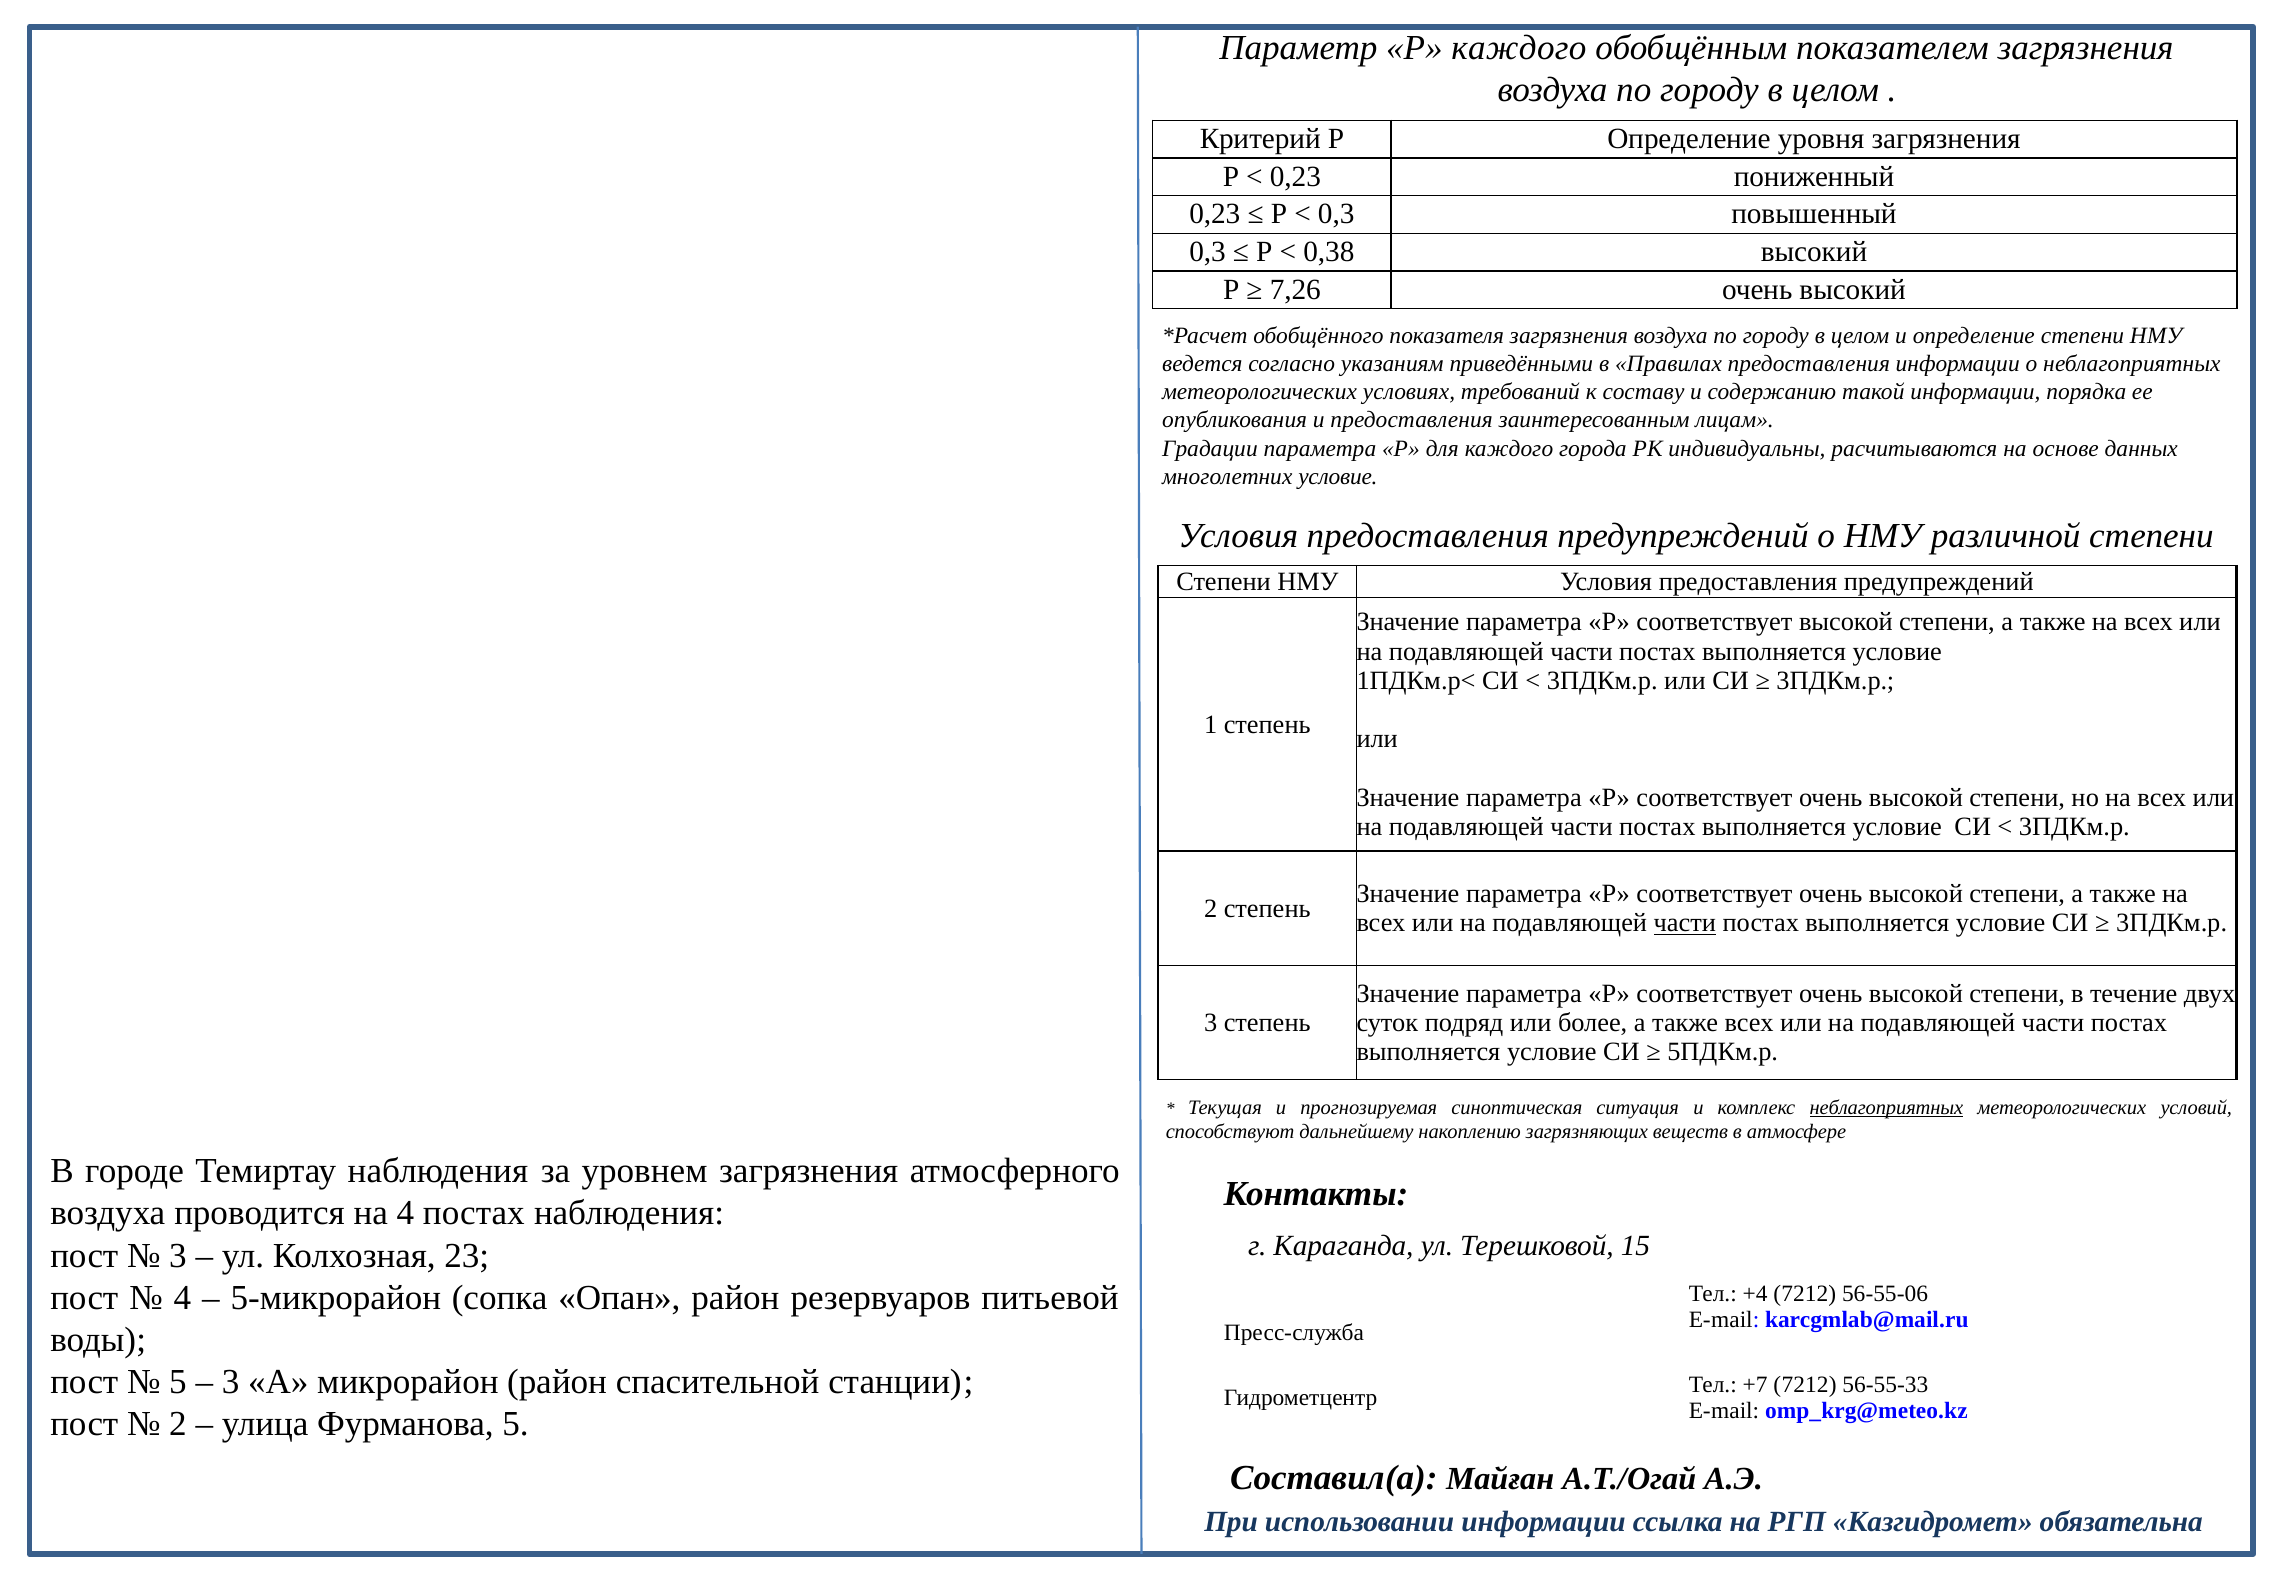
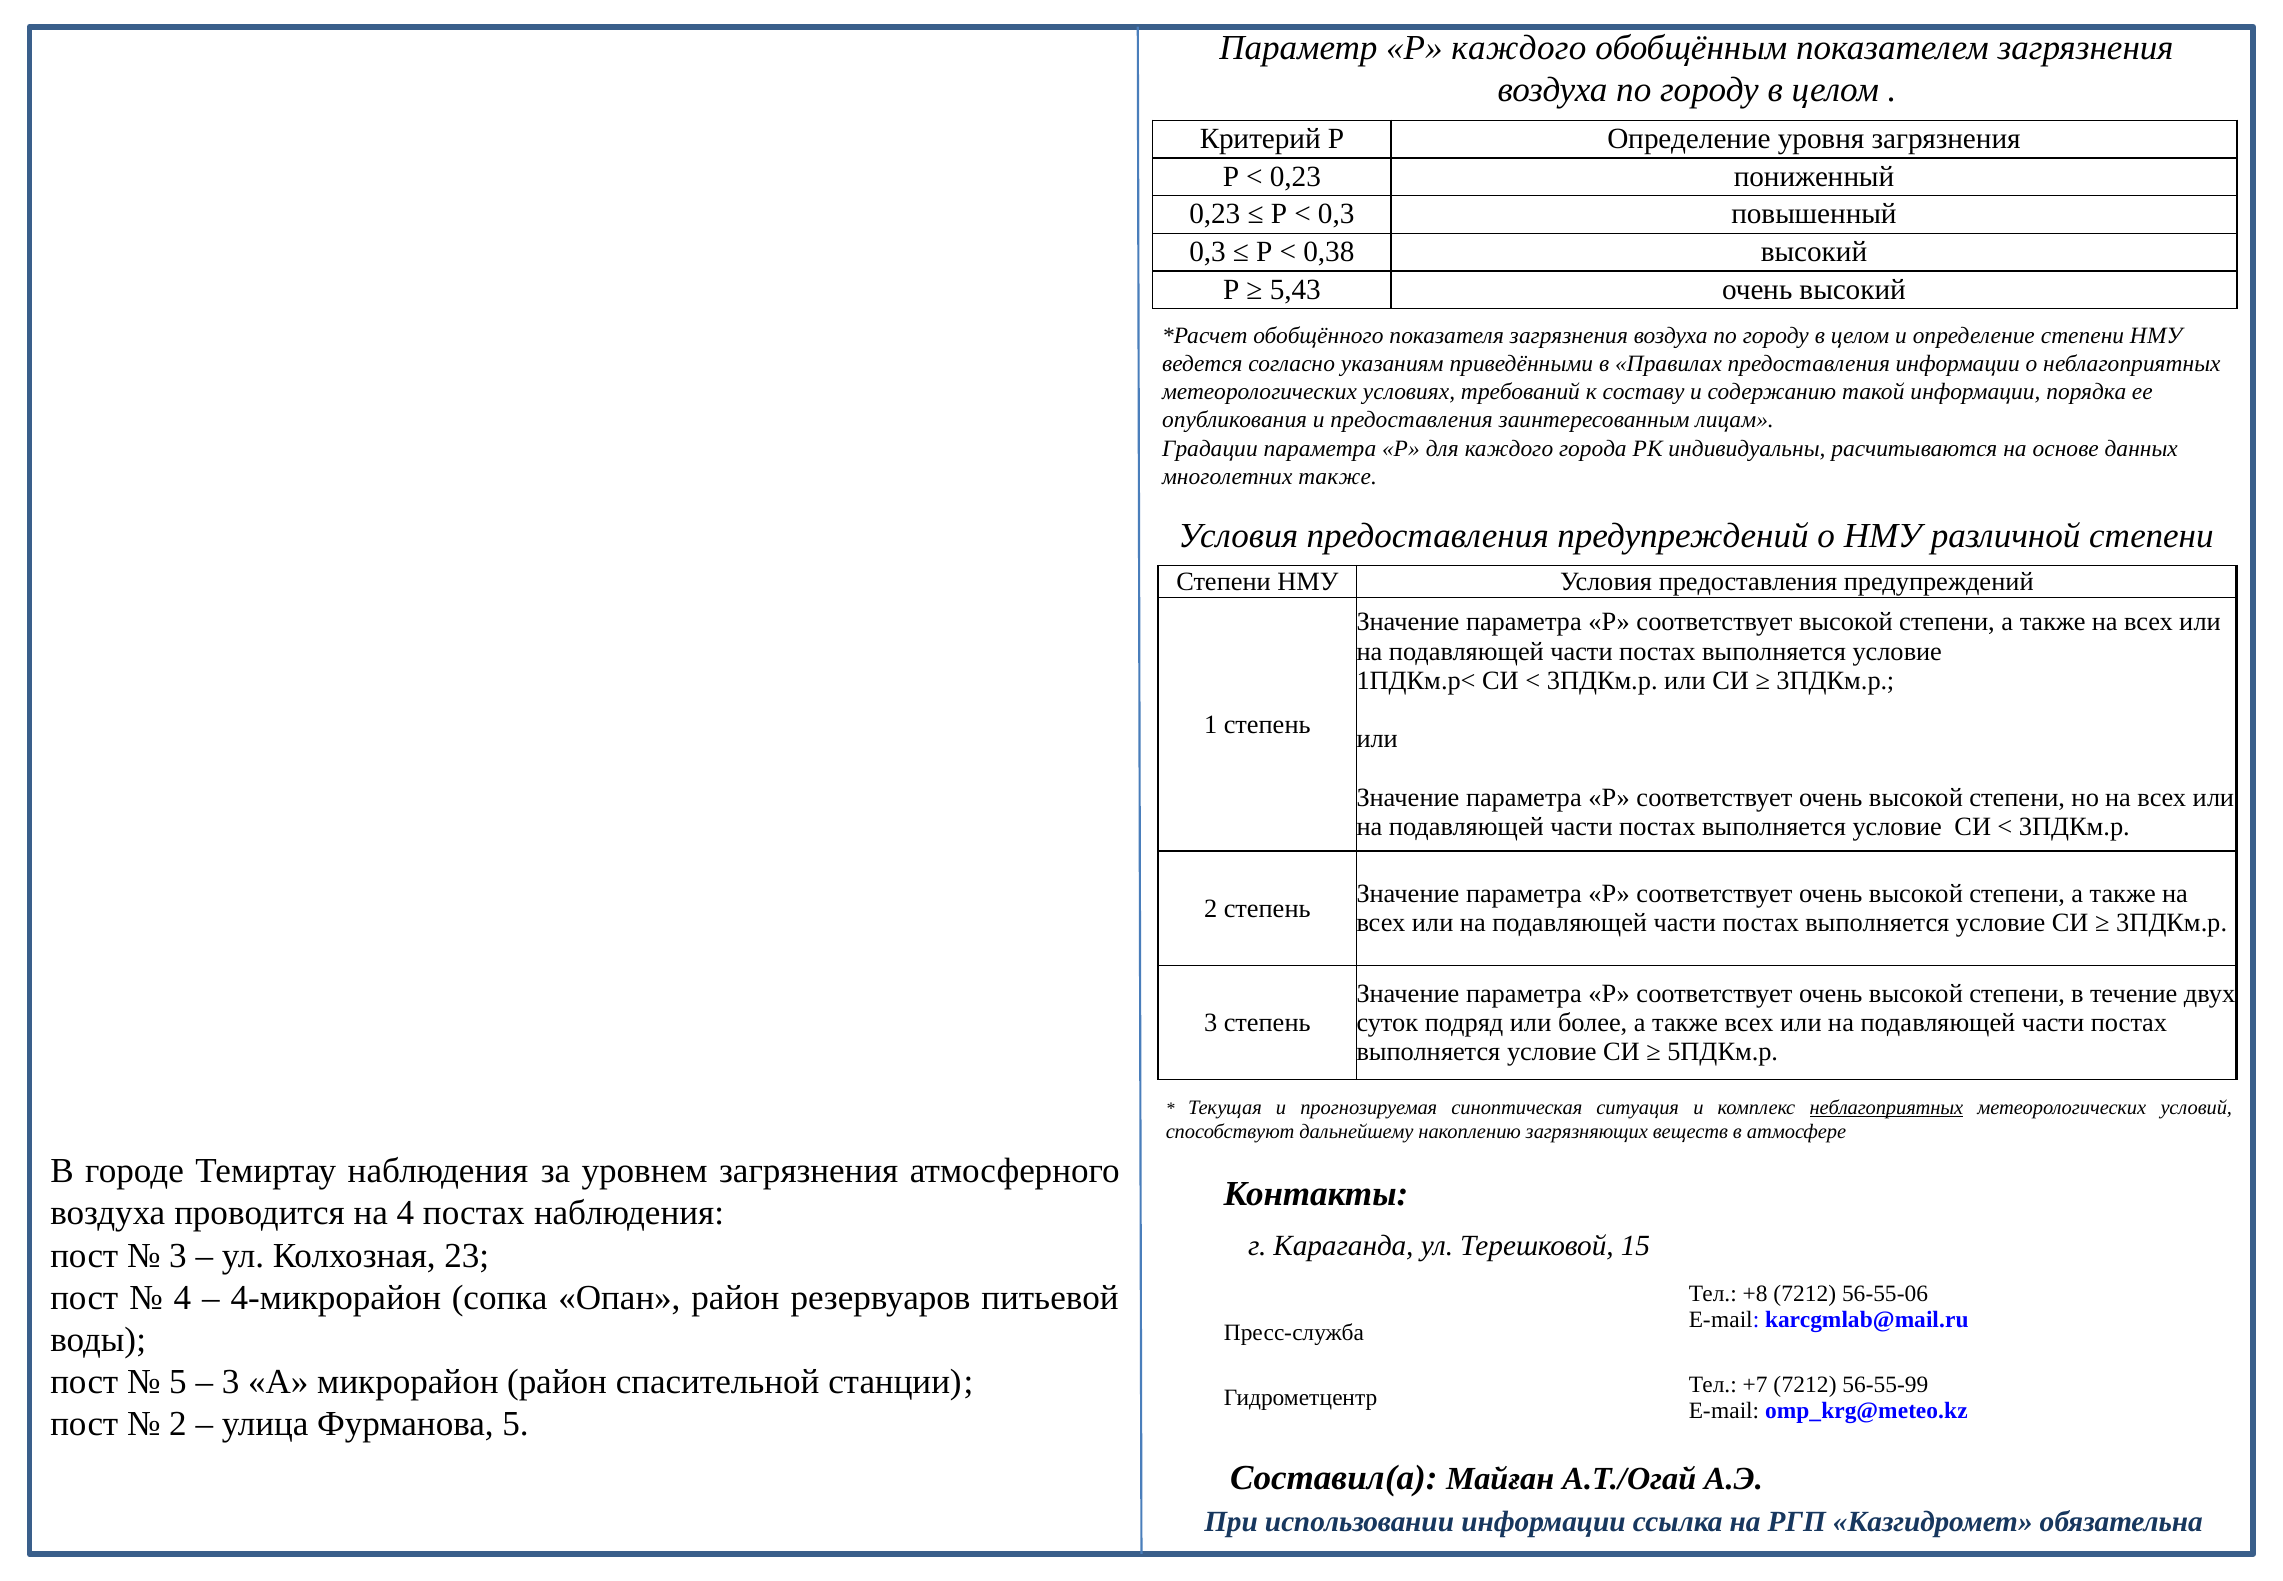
7,26: 7,26 -> 5,43
многолетних условие: условие -> также
части at (1685, 923) underline: present -> none
5-микрорайон: 5-микрорайон -> 4-микрорайон
+4: +4 -> +8
56-55-33: 56-55-33 -> 56-55-99
